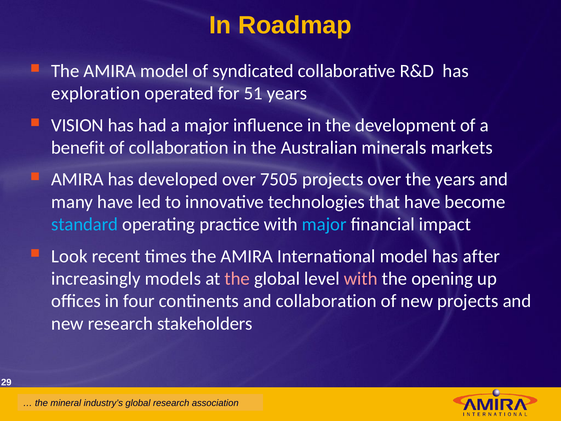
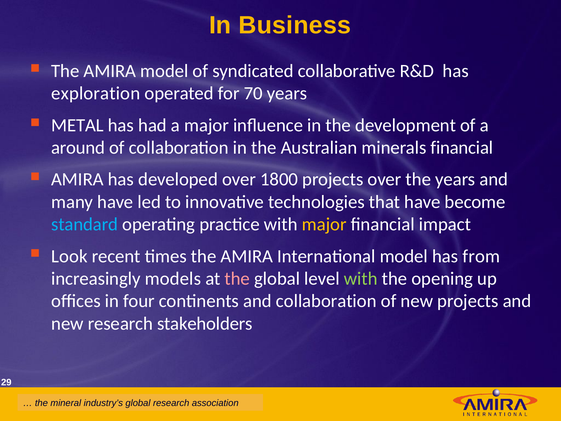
Roadmap: Roadmap -> Business
51: 51 -> 70
VISION: VISION -> METAL
benefit: benefit -> around
minerals markets: markets -> financial
7505: 7505 -> 1800
major at (324, 224) colour: light blue -> yellow
after: after -> from
with at (361, 278) colour: pink -> light green
